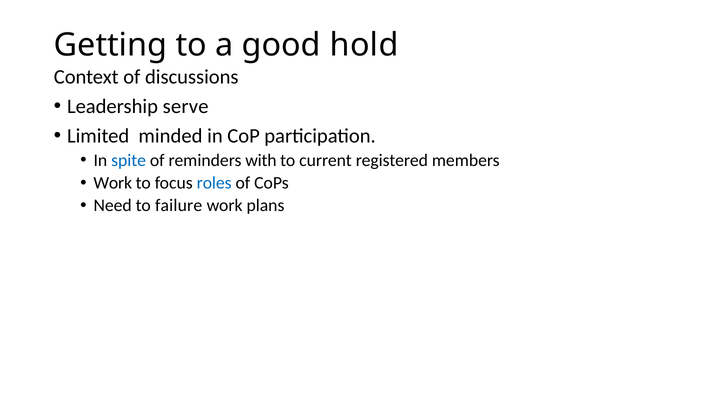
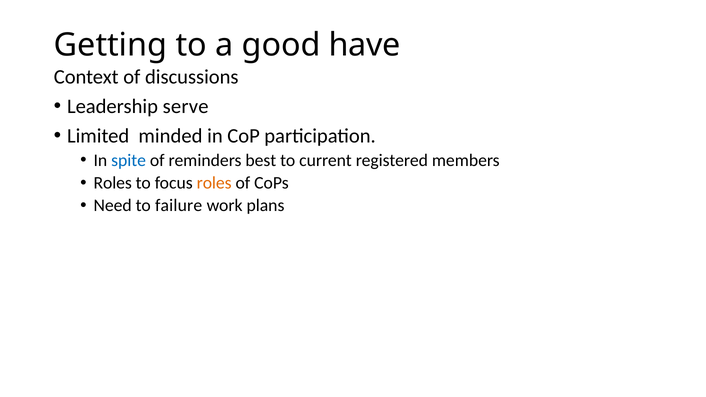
hold: hold -> have
with: with -> best
Work at (113, 183): Work -> Roles
roles at (214, 183) colour: blue -> orange
